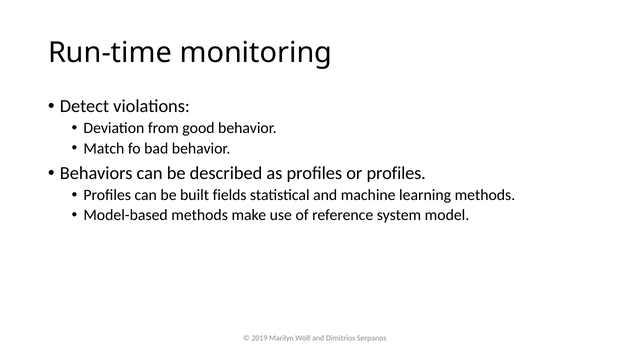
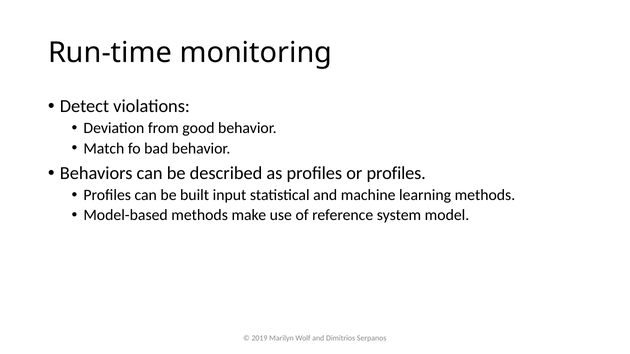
fields: fields -> input
